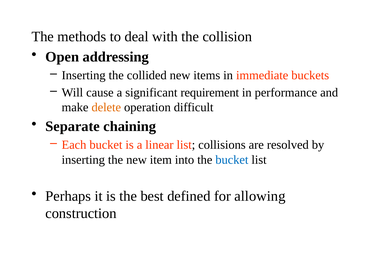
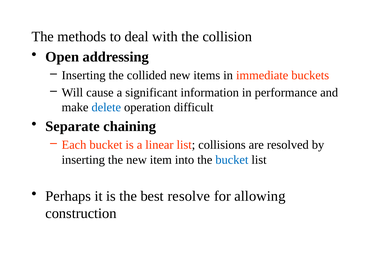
requirement: requirement -> information
delete colour: orange -> blue
defined: defined -> resolve
